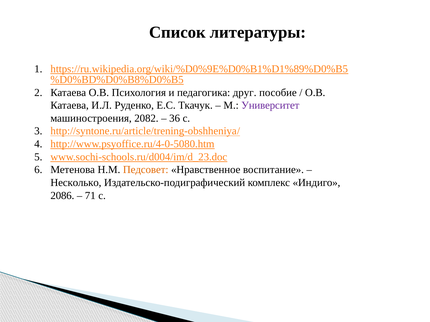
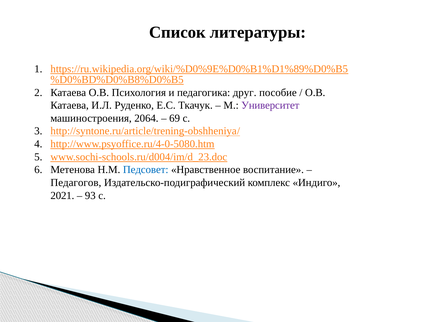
2082: 2082 -> 2064
36: 36 -> 69
Педсовет colour: orange -> blue
Несколько: Несколько -> Педагогов
2086: 2086 -> 2021
71: 71 -> 93
